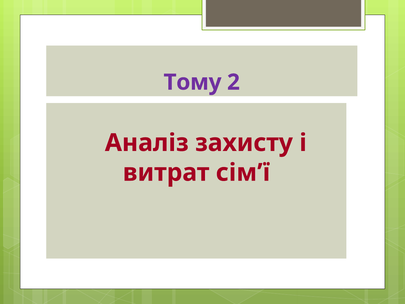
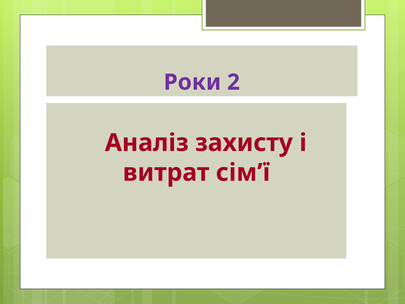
Тому: Тому -> Роки
